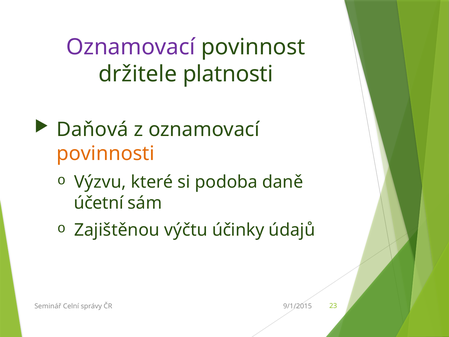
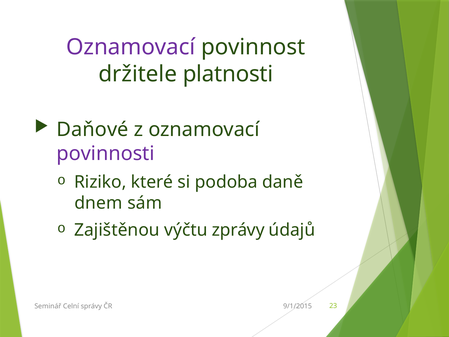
Daňová: Daňová -> Daňové
povinnosti colour: orange -> purple
Výzvu: Výzvu -> Riziko
účetní: účetní -> dnem
účinky: účinky -> zprávy
